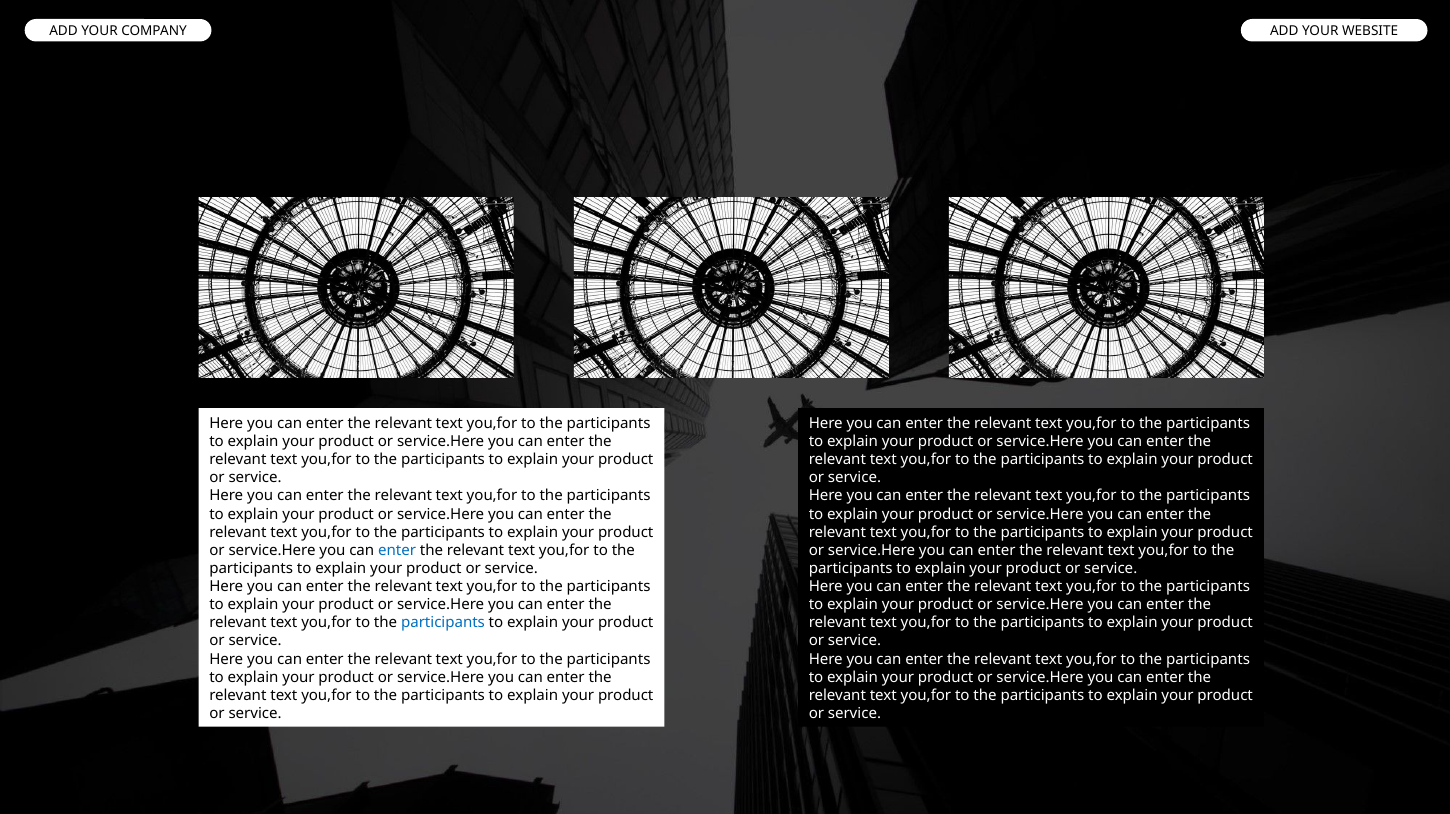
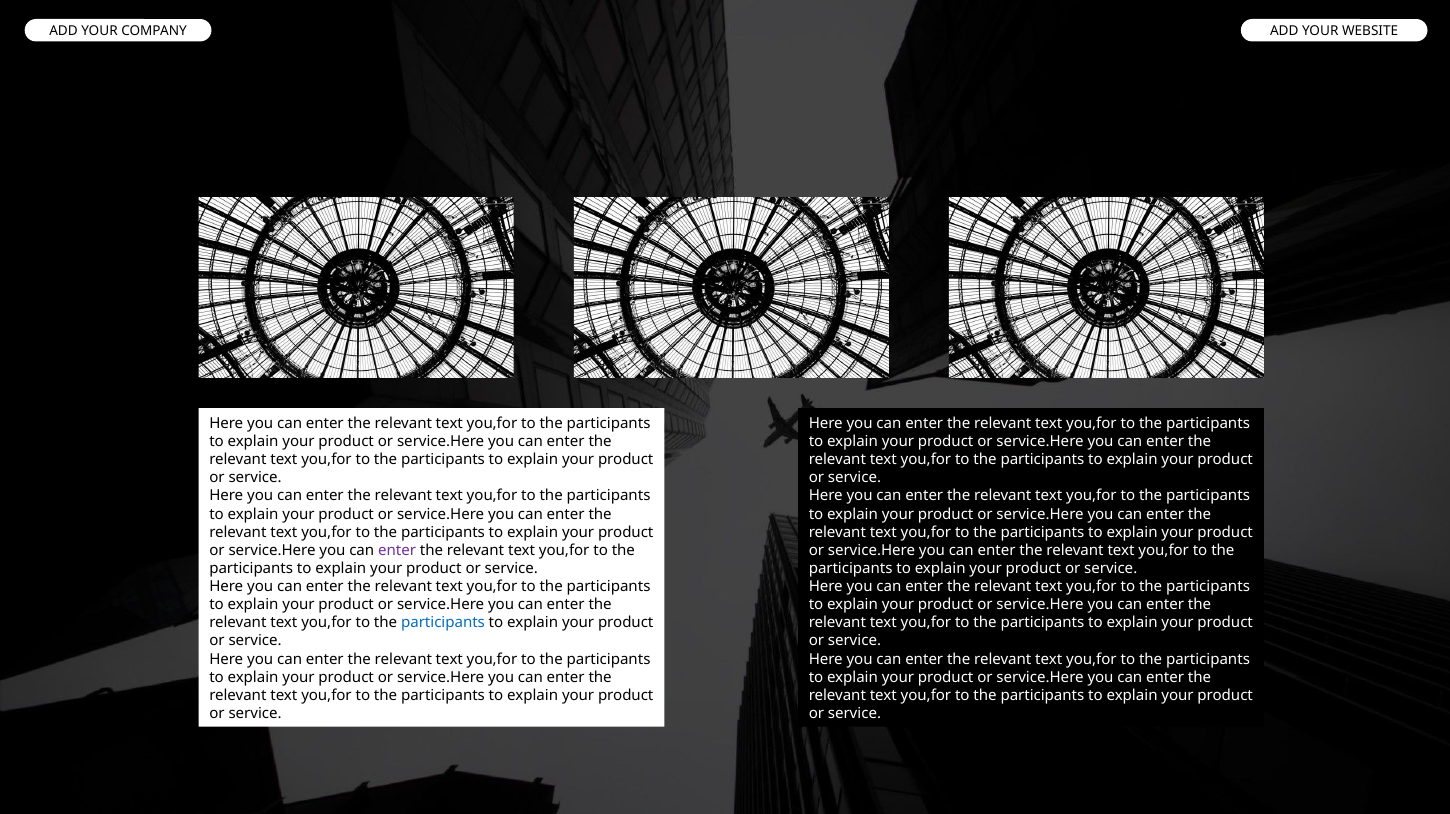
enter at (397, 551) colour: blue -> purple
